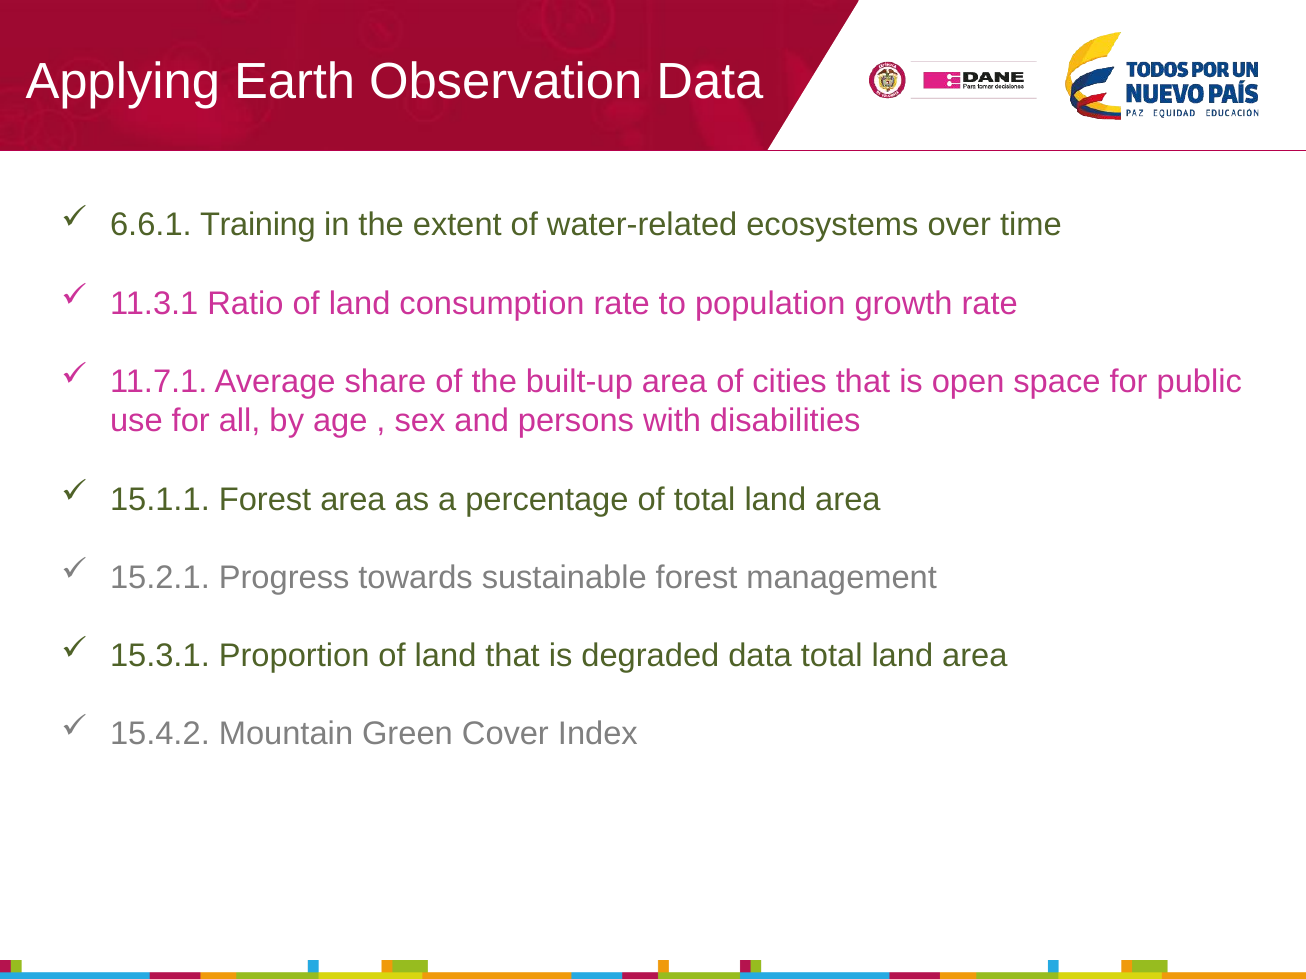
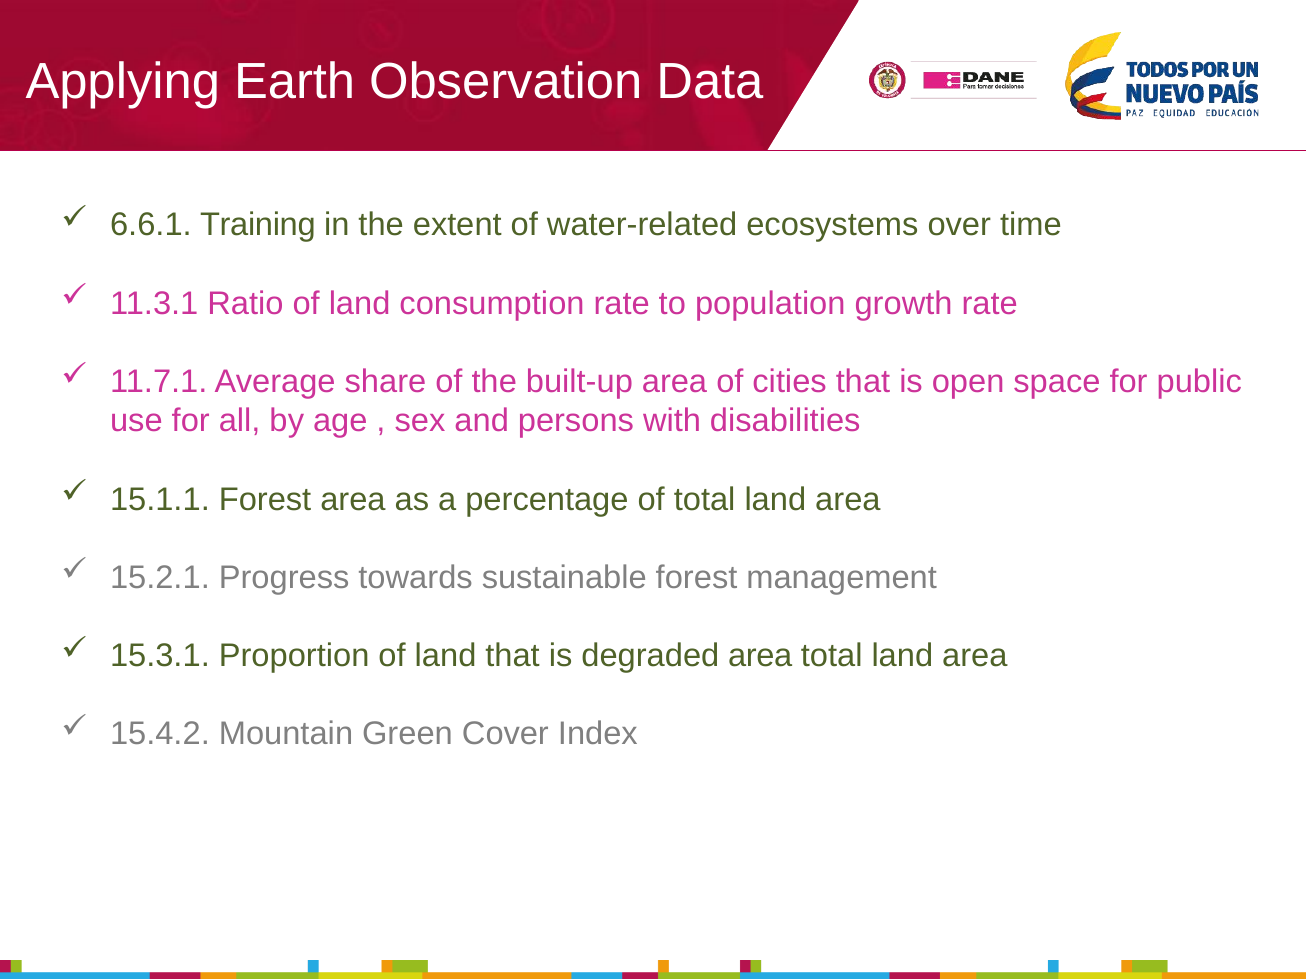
degraded data: data -> area
